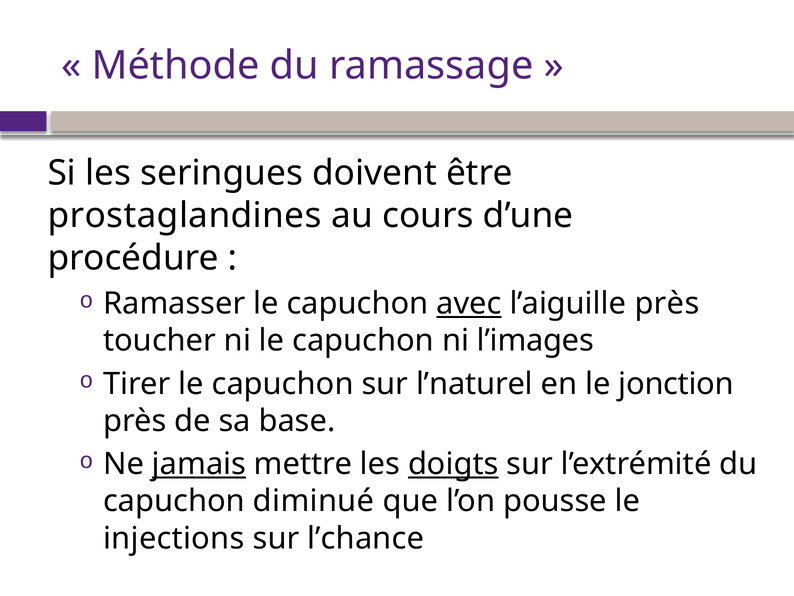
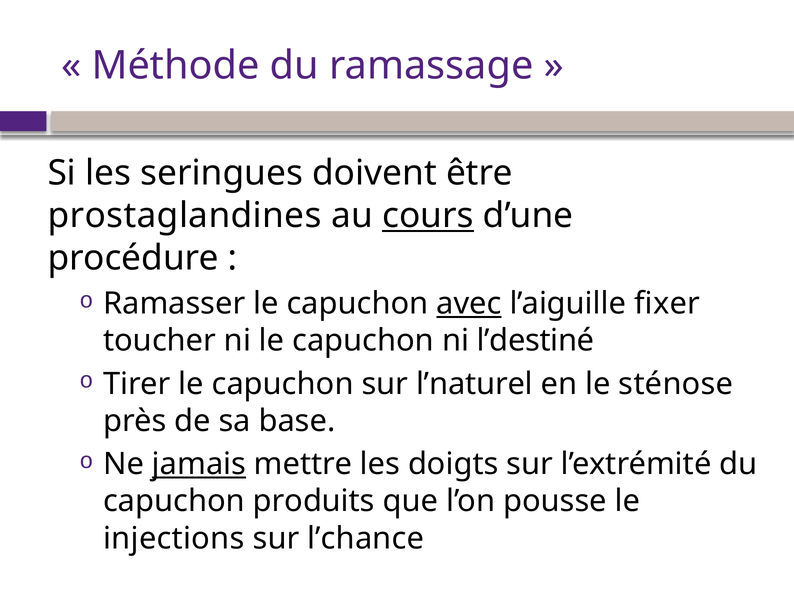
cours underline: none -> present
l’aiguille près: près -> fixer
l’images: l’images -> l’destiné
jonction: jonction -> sténose
doigts underline: present -> none
diminué: diminué -> produits
